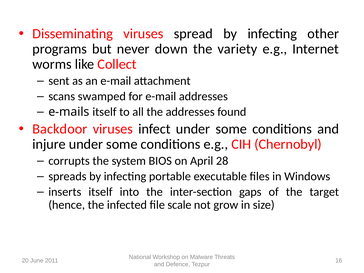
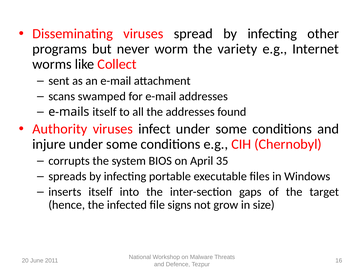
down: down -> worm
Backdoor: Backdoor -> Authority
28: 28 -> 35
scale: scale -> signs
